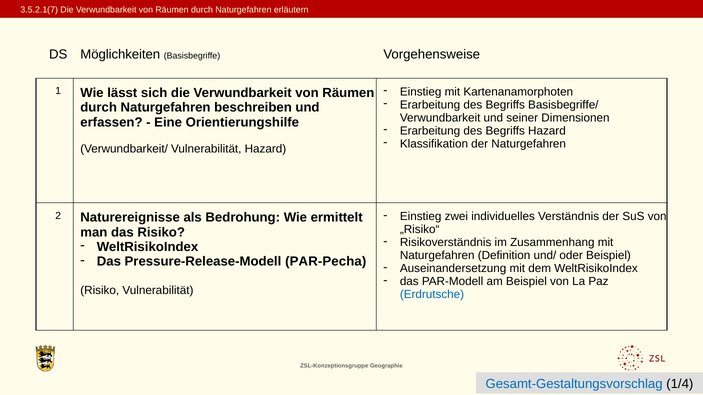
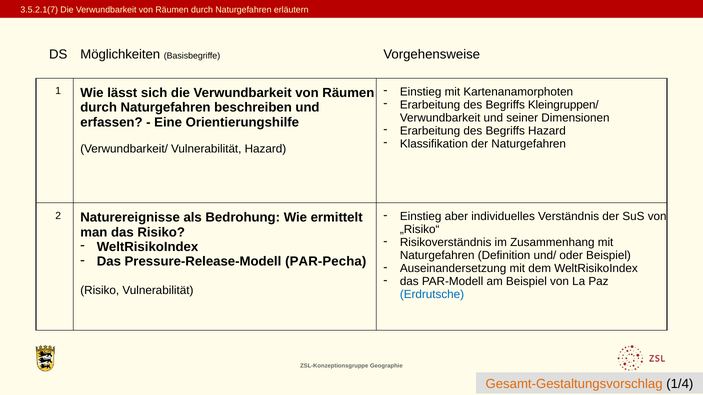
Basisbegriffe/: Basisbegriffe/ -> Kleingruppen/
zwei: zwei -> aber
Gesamt-Gestaltungsvorschlag colour: blue -> orange
